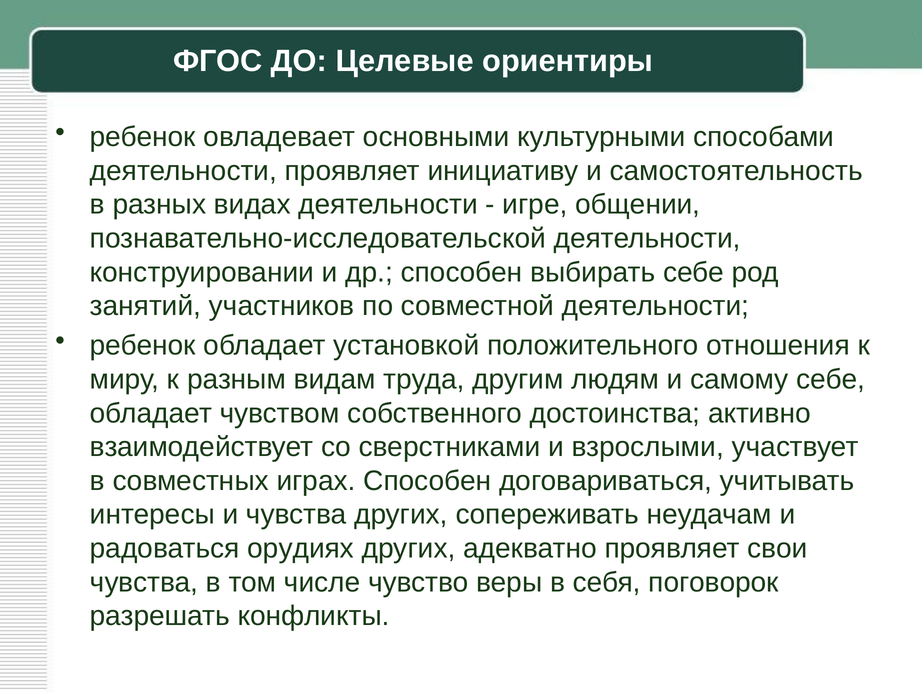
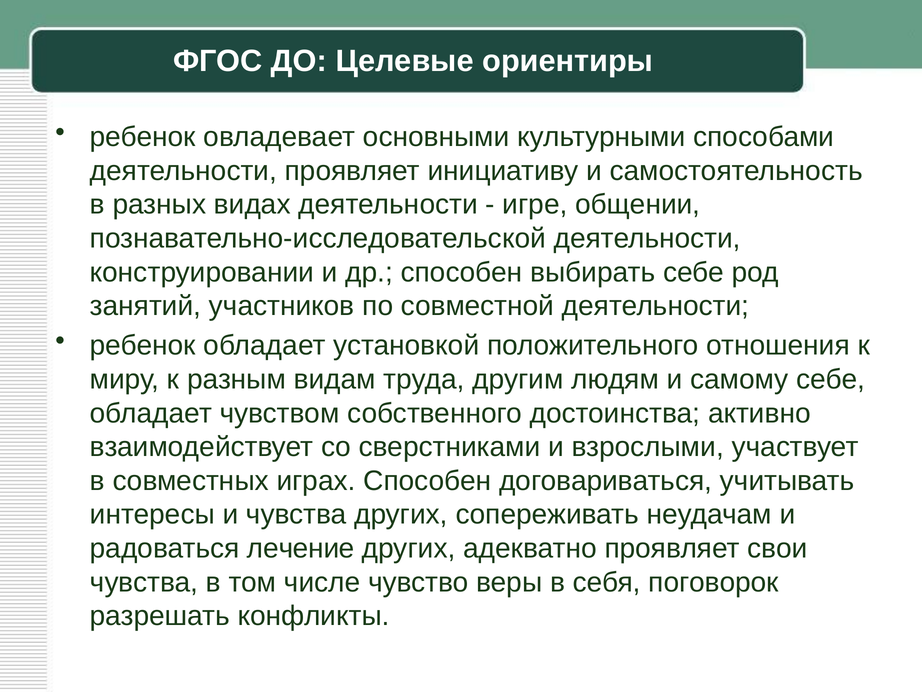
орудиях: орудиях -> лечение
